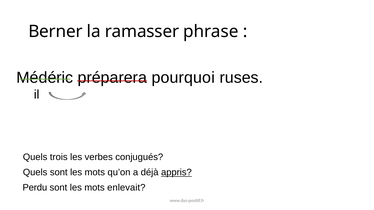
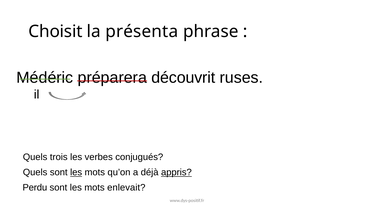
Berner: Berner -> Choisit
ramasser: ramasser -> présenta
pourquoi: pourquoi -> découvrit
les at (76, 173) underline: none -> present
